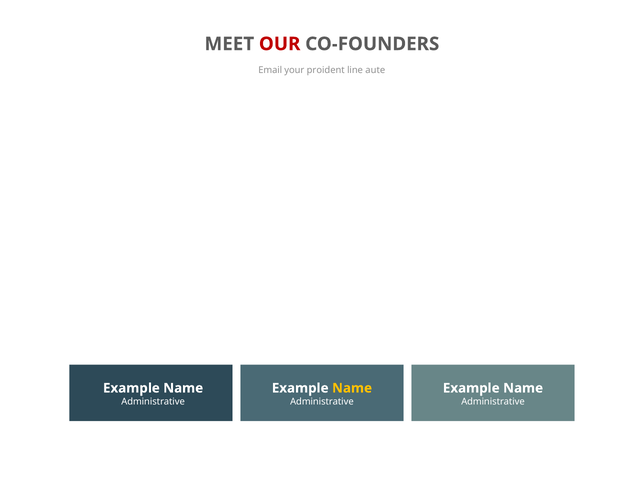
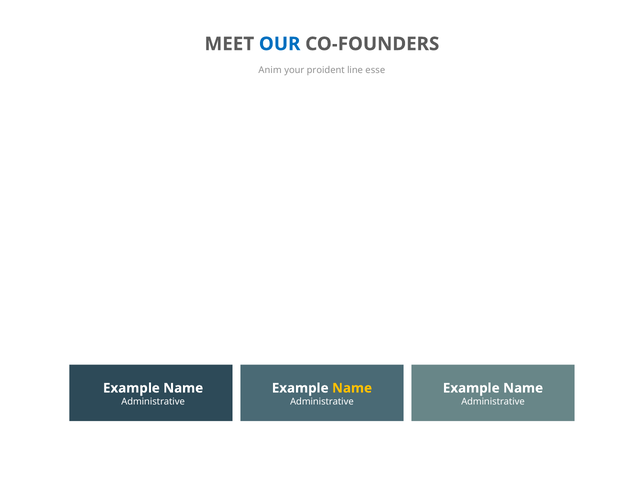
OUR colour: red -> blue
Email: Email -> Anim
aute: aute -> esse
